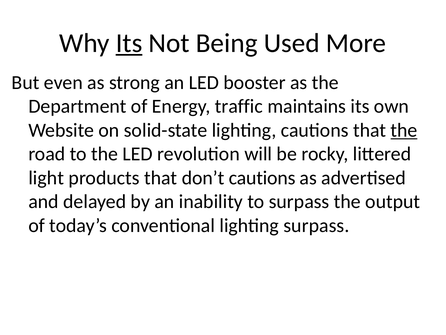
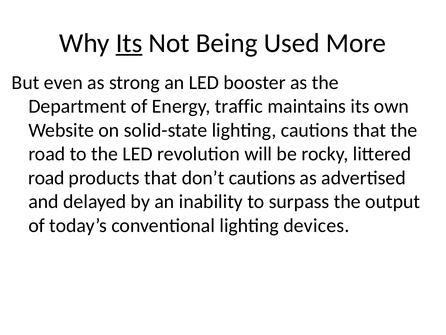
the at (404, 130) underline: present -> none
light at (46, 178): light -> road
lighting surpass: surpass -> devices
